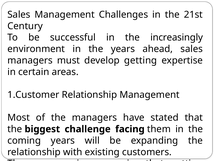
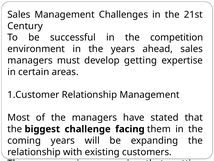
increasingly: increasingly -> competition
